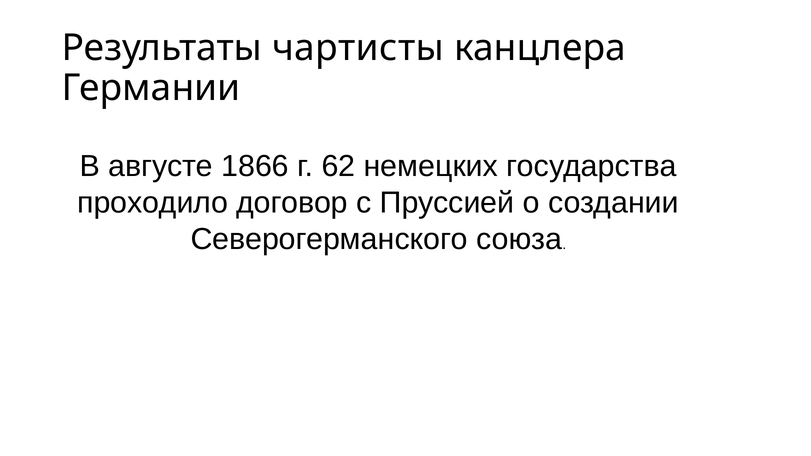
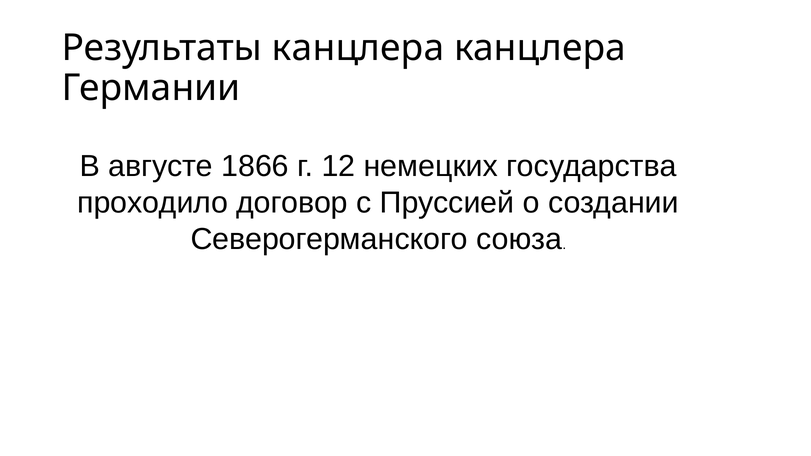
Результаты чартисты: чартисты -> канцлера
62: 62 -> 12
